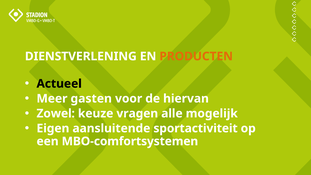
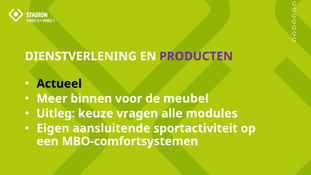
PRODUCTEN colour: orange -> purple
gasten: gasten -> binnen
hiervan: hiervan -> meubel
Zowel: Zowel -> Uitleg
mogelijk: mogelijk -> modules
